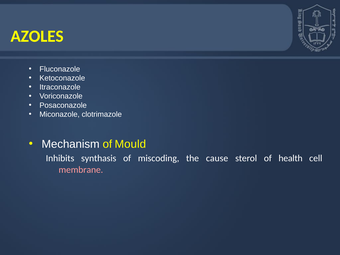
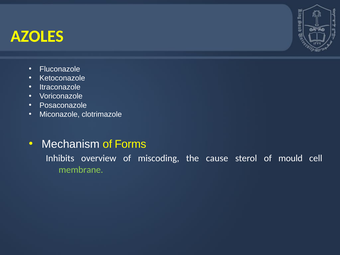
Mould: Mould -> Forms
synthasis: synthasis -> overview
health: health -> mould
membrane colour: pink -> light green
